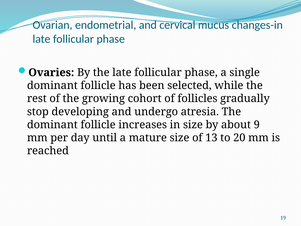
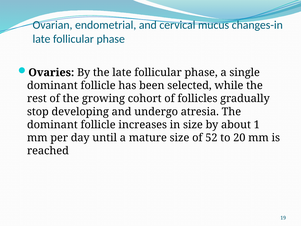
9: 9 -> 1
13: 13 -> 52
